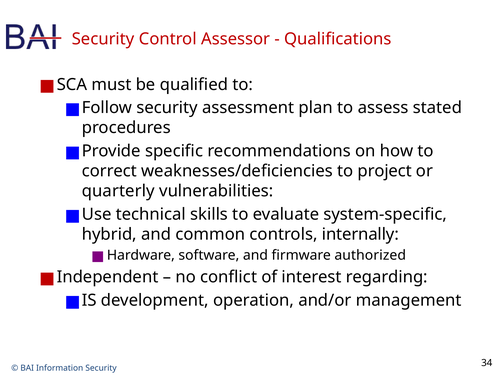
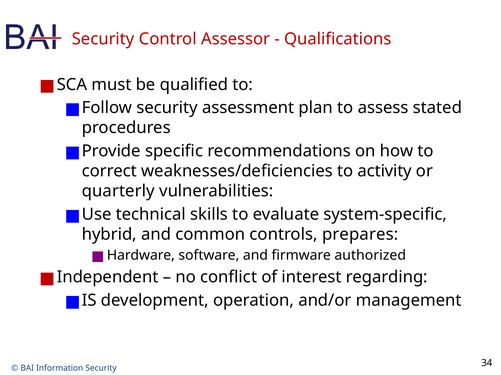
project: project -> activity
internally: internally -> prepares
